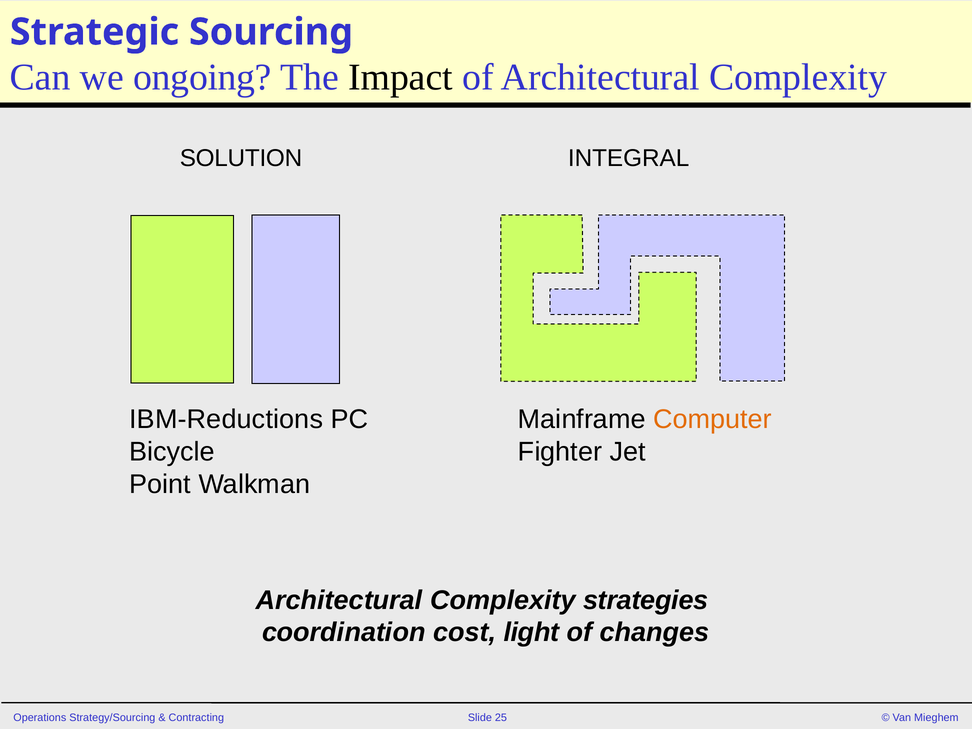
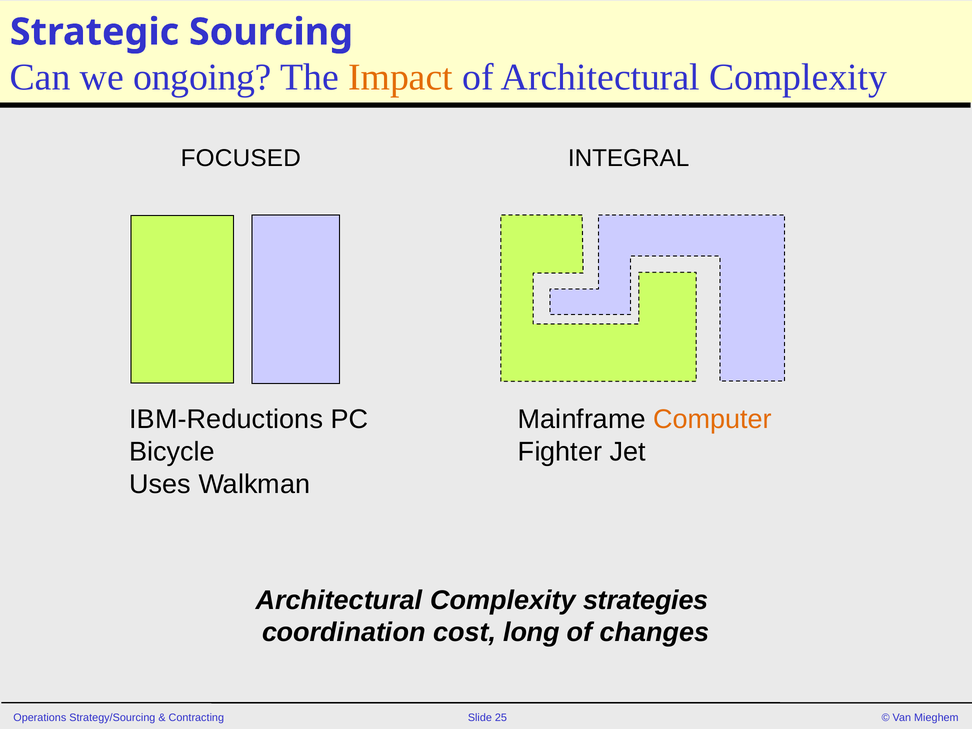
Impact colour: black -> orange
SOLUTION: SOLUTION -> FOCUSED
Point: Point -> Uses
light: light -> long
